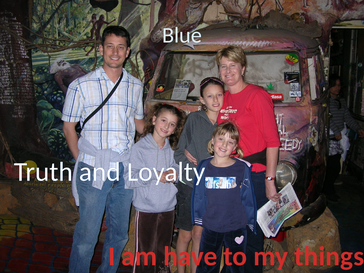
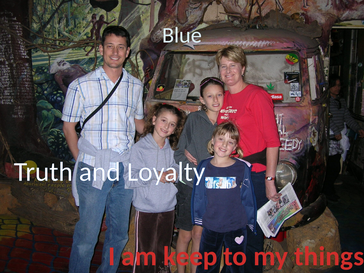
have: have -> keep
